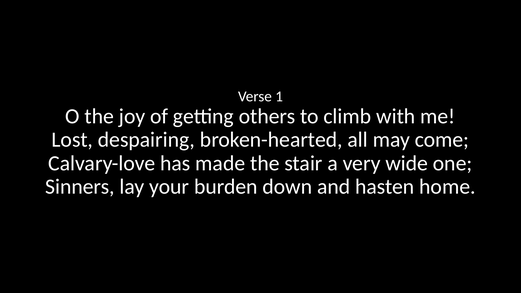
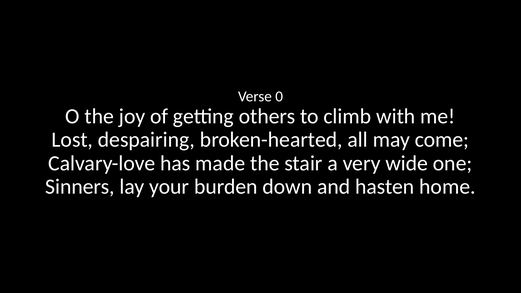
1: 1 -> 0
